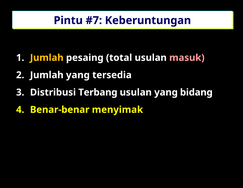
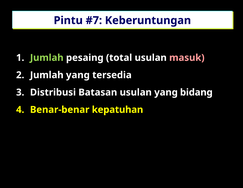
Jumlah at (47, 58) colour: yellow -> light green
Terbang: Terbang -> Batasan
menyimak: menyimak -> kepatuhan
